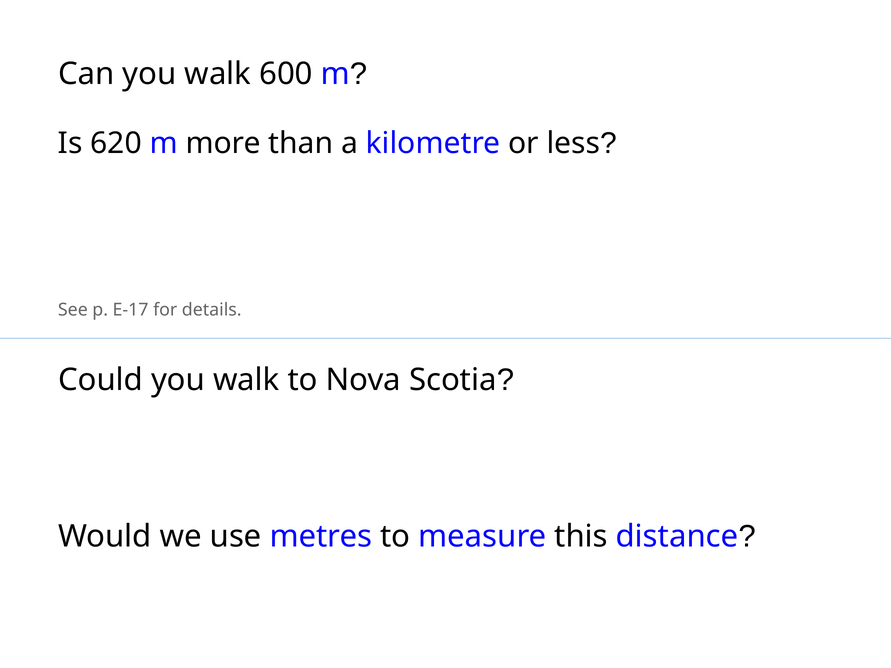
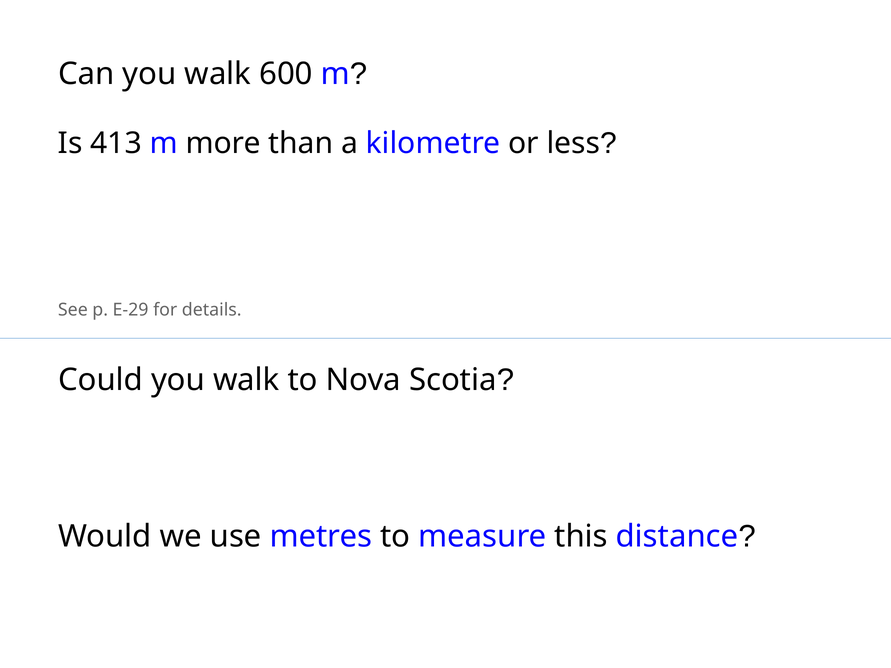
620: 620 -> 413
E-17: E-17 -> E-29
